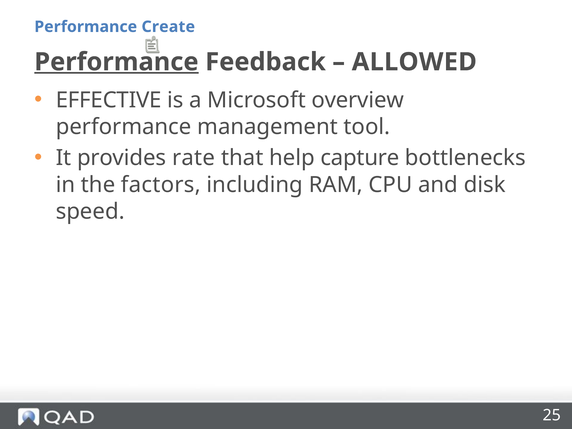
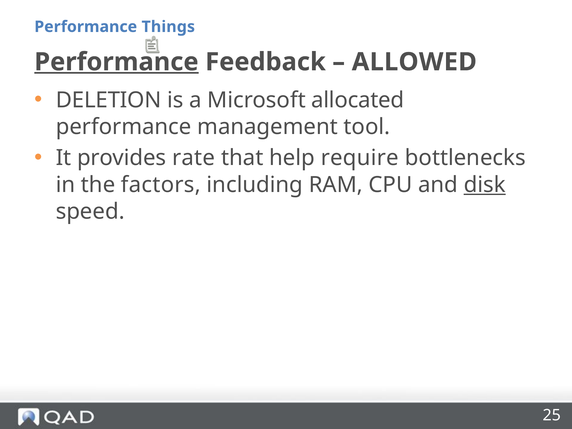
Create: Create -> Things
EFFECTIVE: EFFECTIVE -> DELETION
overview: overview -> allocated
capture: capture -> require
disk underline: none -> present
